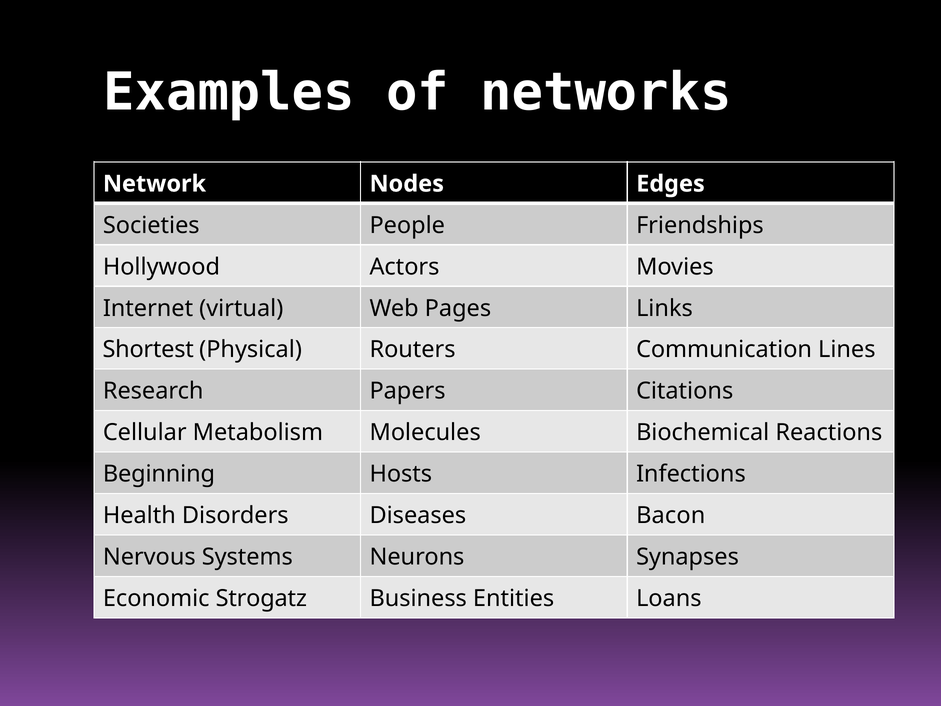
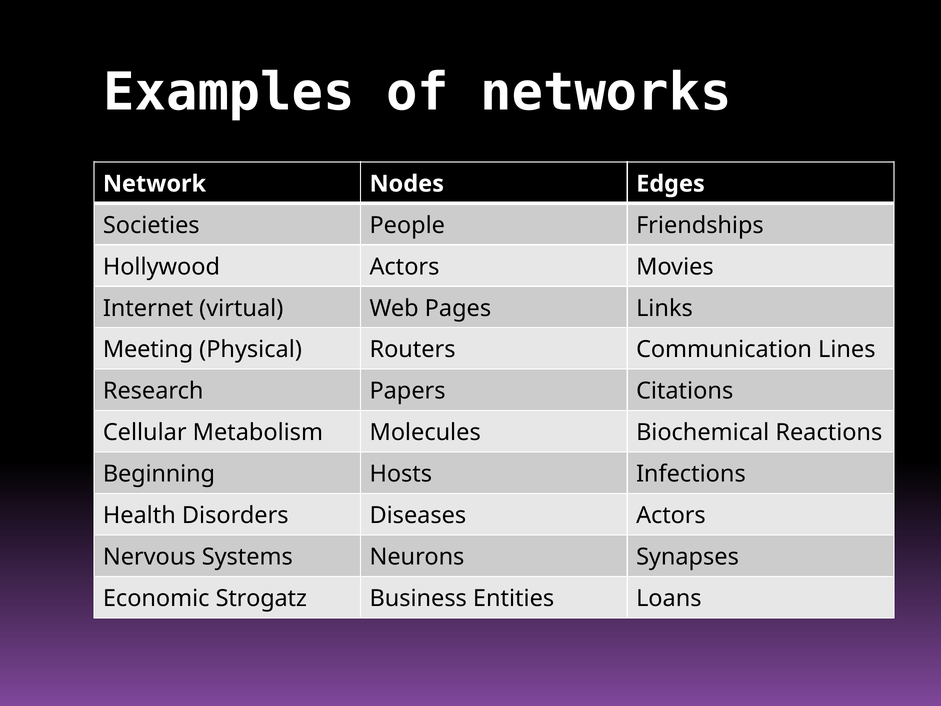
Shortest: Shortest -> Meeting
Diseases Bacon: Bacon -> Actors
